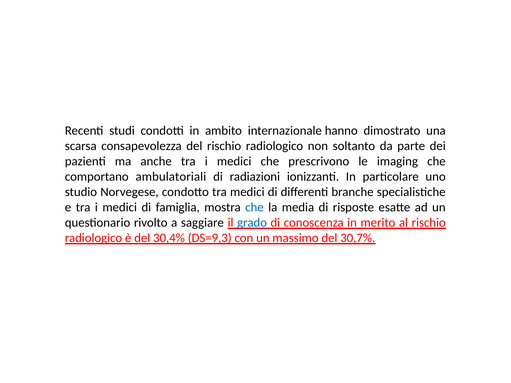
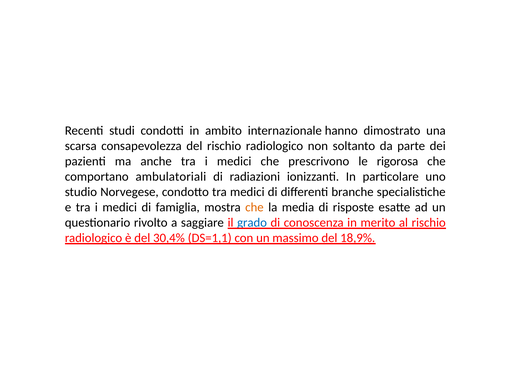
imaging: imaging -> rigorosa
che at (254, 207) colour: blue -> orange
DS=9,3: DS=9,3 -> DS=1,1
30,7%: 30,7% -> 18,9%
